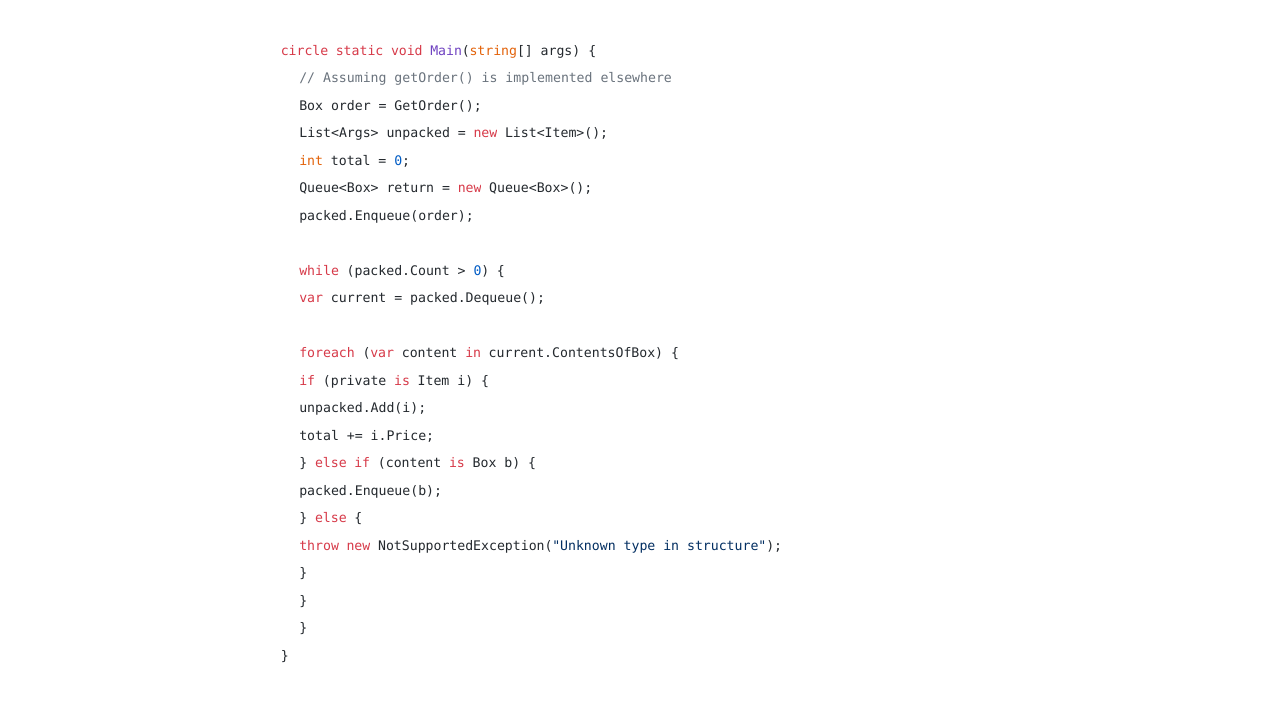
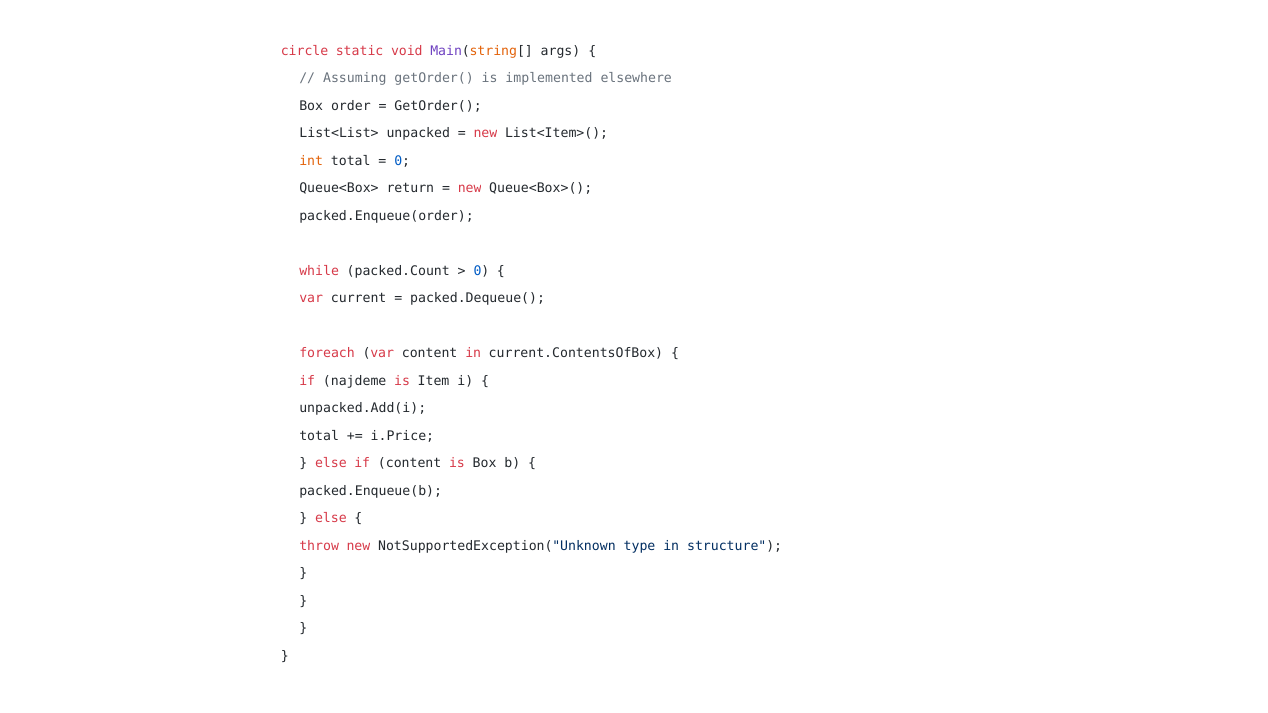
List<Args>: List<Args> -> List<List>
private: private -> najdeme
